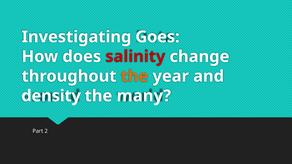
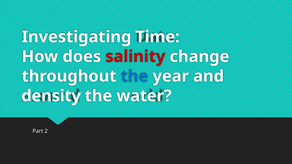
Goes: Goes -> Time
the at (134, 76) colour: orange -> blue
many: many -> water
